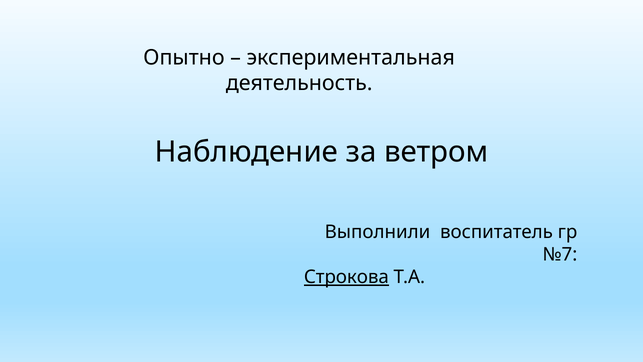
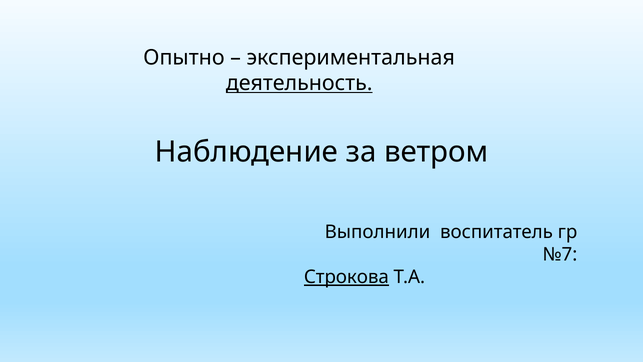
деятельность underline: none -> present
